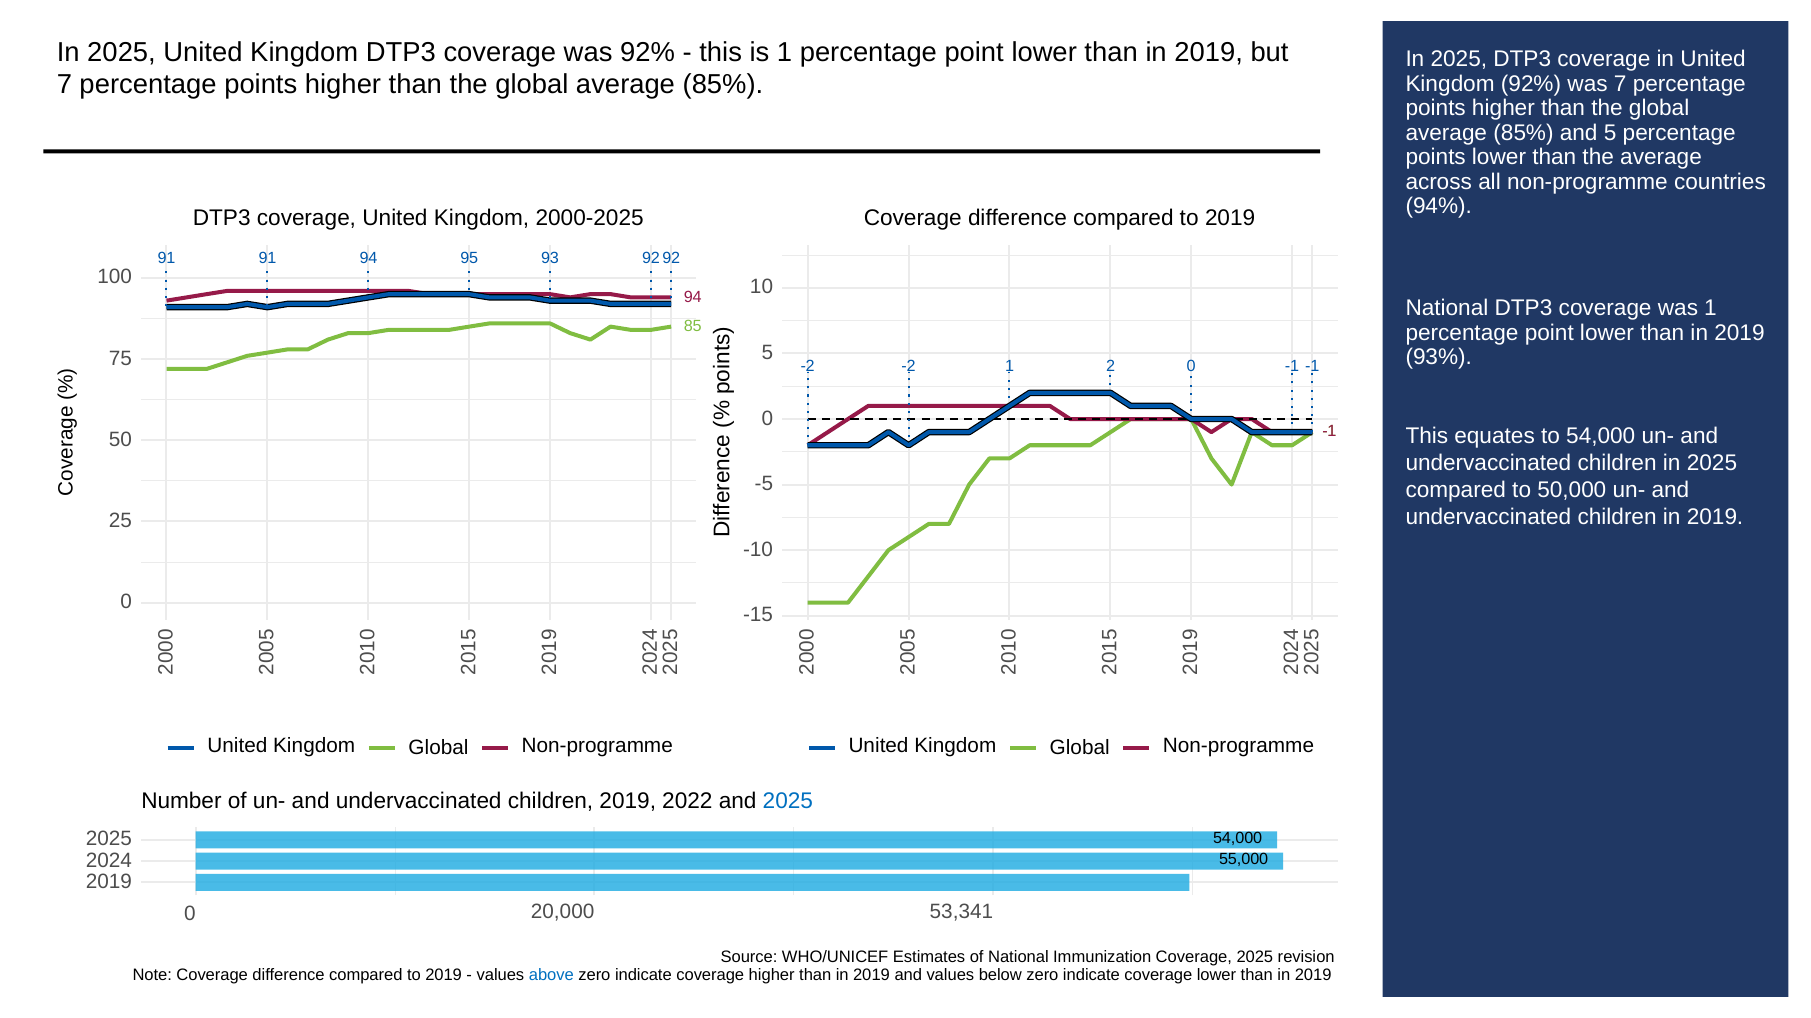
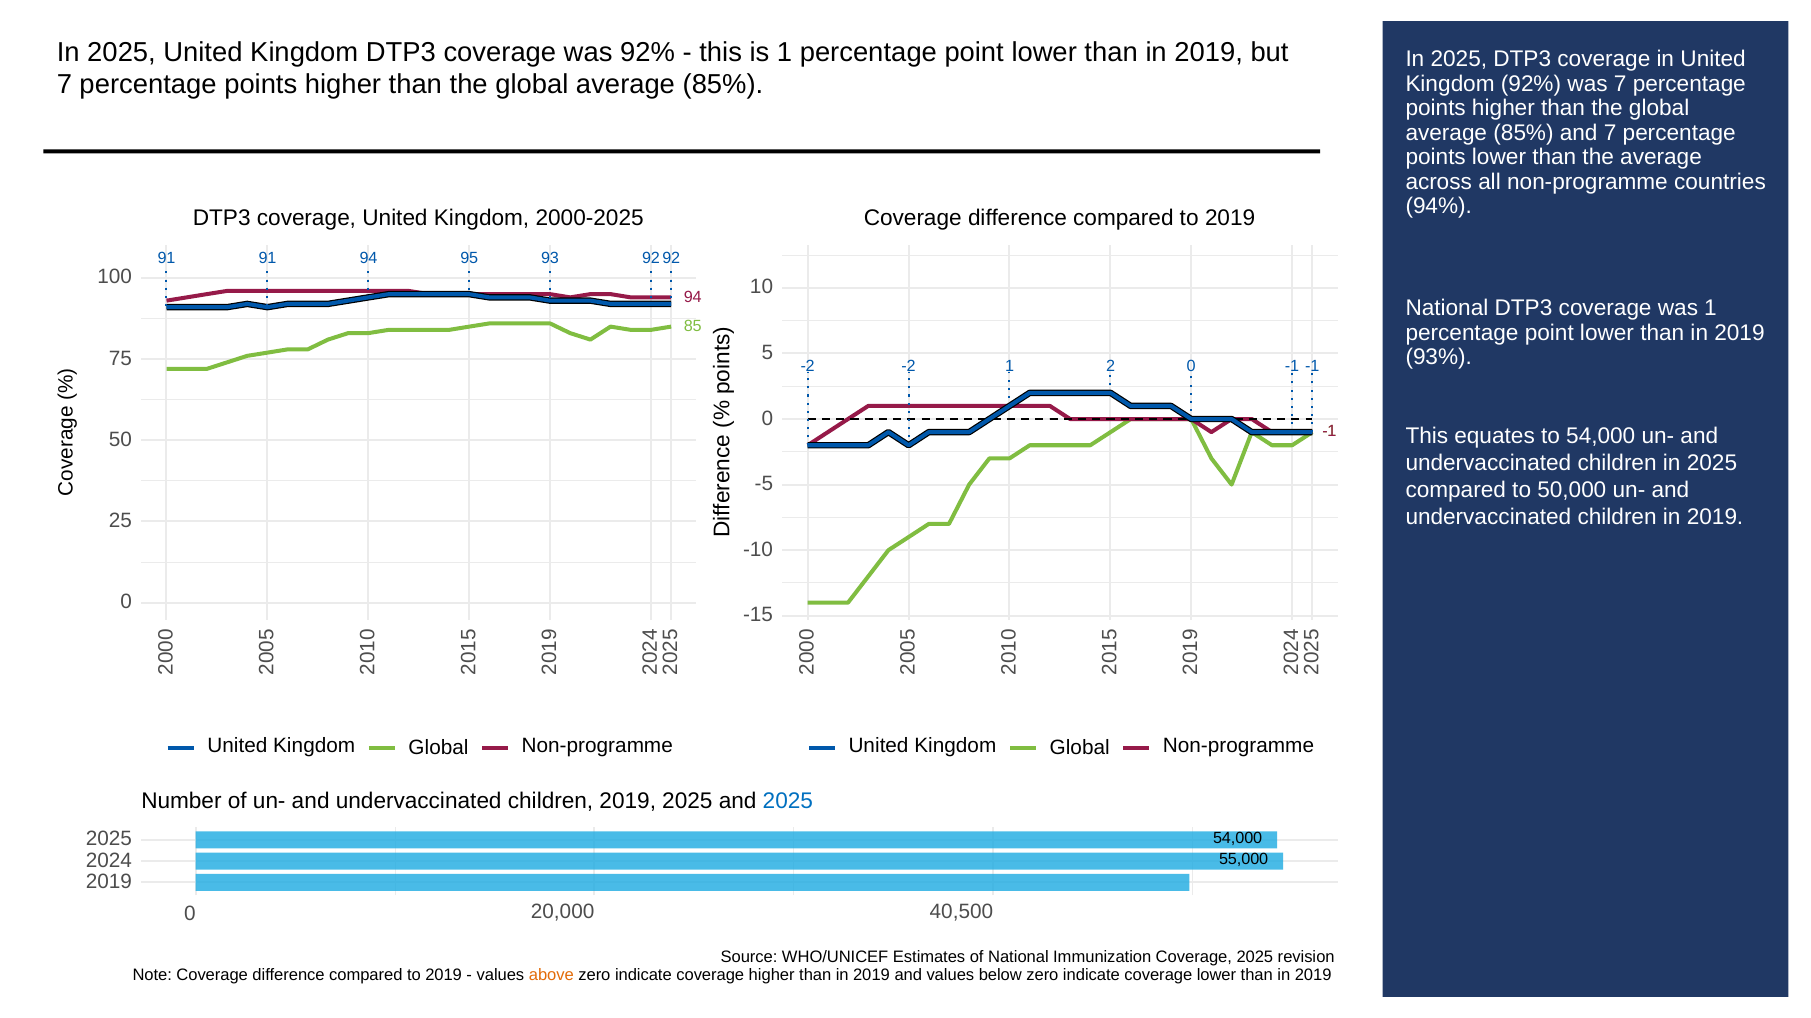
and 5: 5 -> 7
2019 2022: 2022 -> 2025
53,341: 53,341 -> 40,500
above colour: blue -> orange
